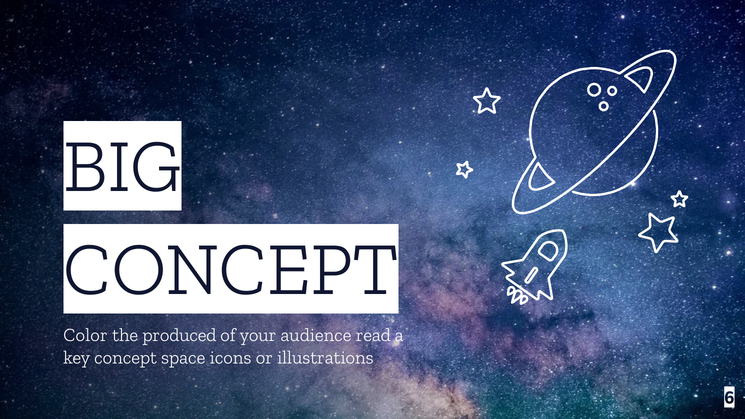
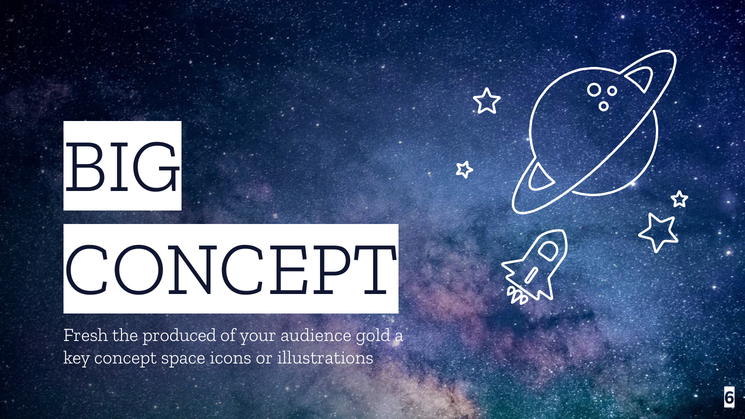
Color: Color -> Fresh
read: read -> gold
